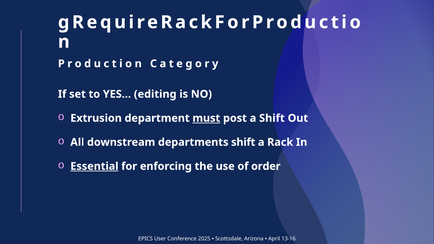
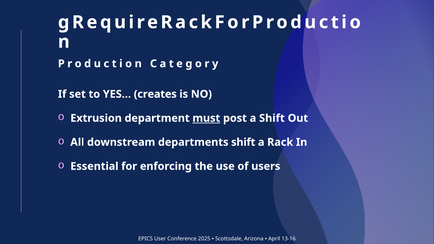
editing: editing -> creates
Essential underline: present -> none
order: order -> users
